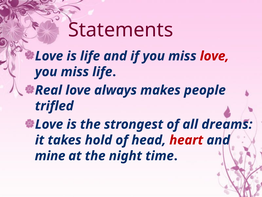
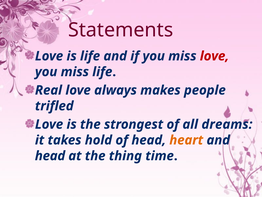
heart colour: red -> orange
mine at (50, 155): mine -> head
night: night -> thing
